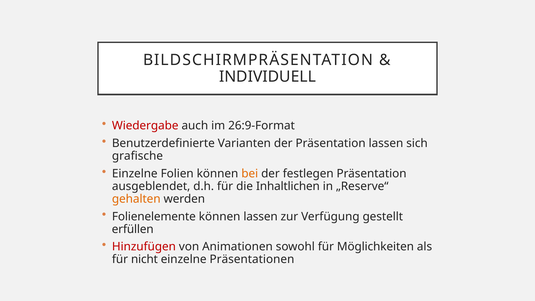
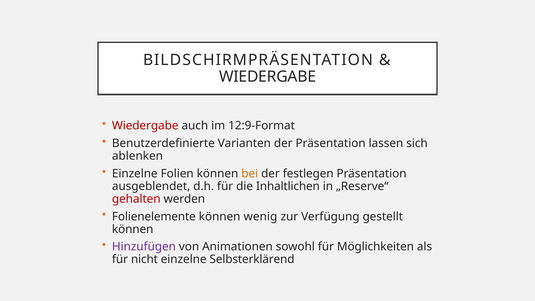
INDIVIDUELL at (267, 77): INDIVIDUELL -> WIEDERGABE
26:9-Format: 26:9-Format -> 12:9-Format
grafische: grafische -> ablenken
gehalten colour: orange -> red
können lassen: lassen -> wenig
erfüllen at (133, 229): erfüllen -> können
Hinzufügen colour: red -> purple
Präsentationen: Präsentationen -> Selbsterklärend
